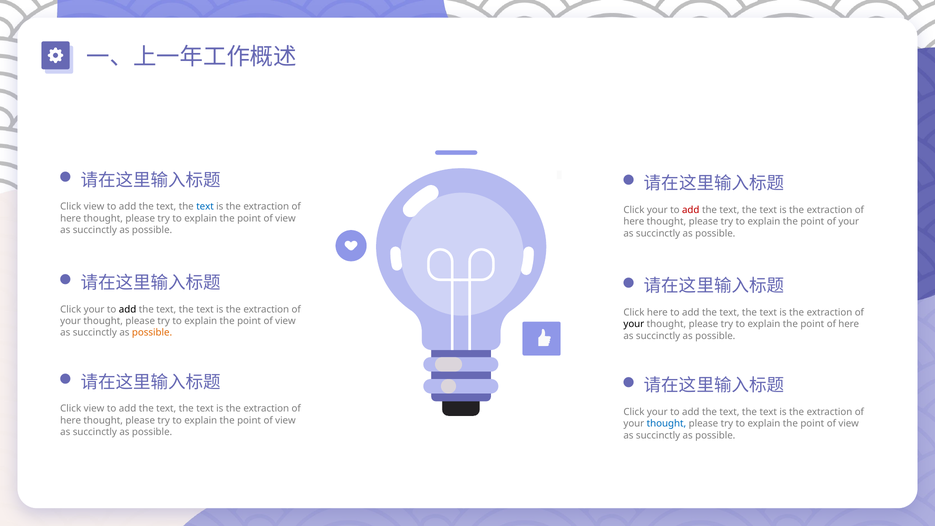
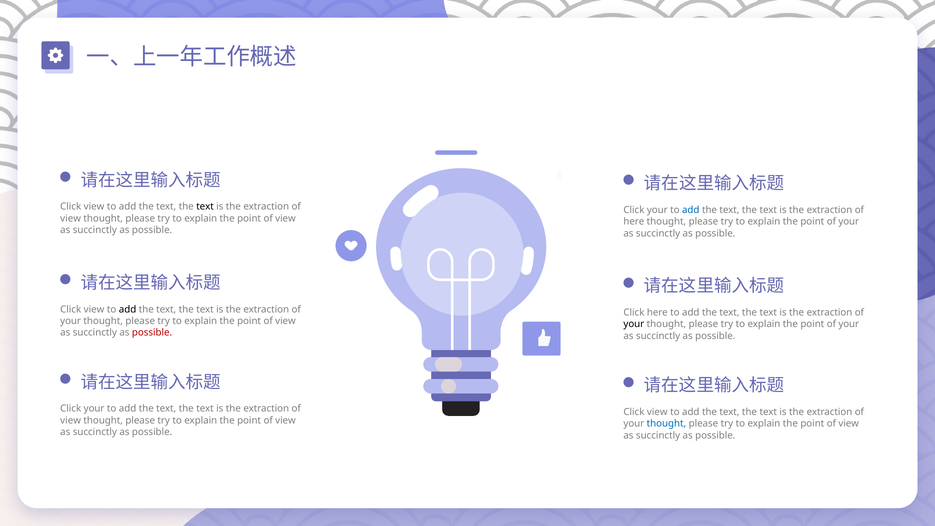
text at (205, 207) colour: blue -> black
add at (691, 210) colour: red -> blue
here at (71, 218): here -> view
your at (94, 309): your -> view
here at (849, 324): here -> your
possible at (152, 333) colour: orange -> red
view at (94, 409): view -> your
your at (657, 412): your -> view
here at (71, 420): here -> view
